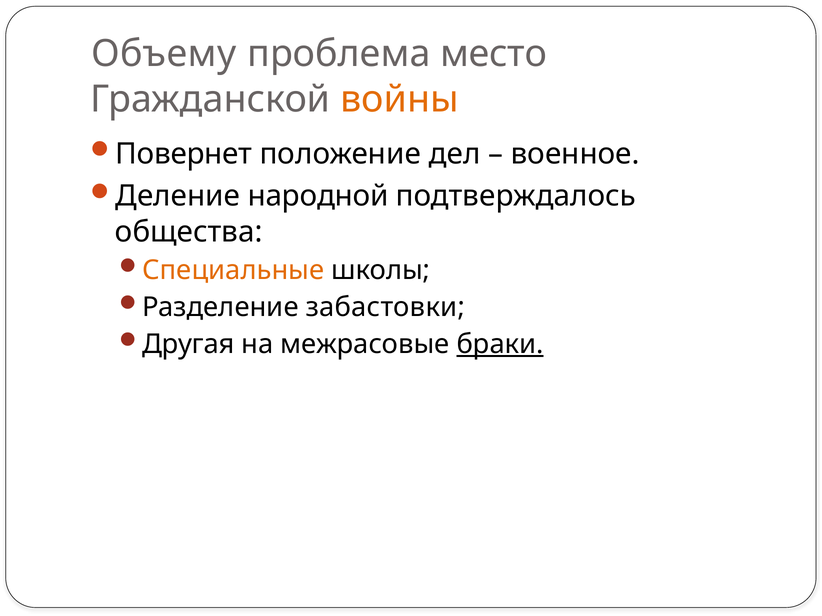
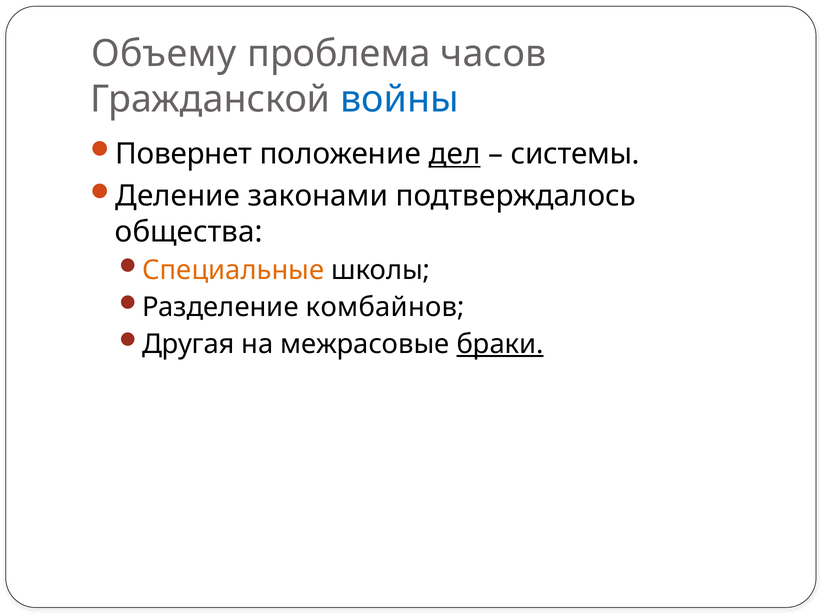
место: место -> часов
войны colour: orange -> blue
дел underline: none -> present
военное: военное -> системы
народной: народной -> законами
забастовки: забастовки -> комбайнов
